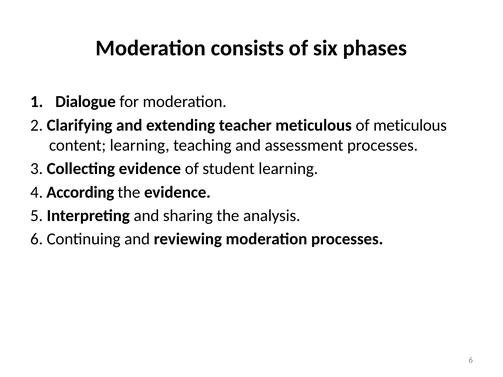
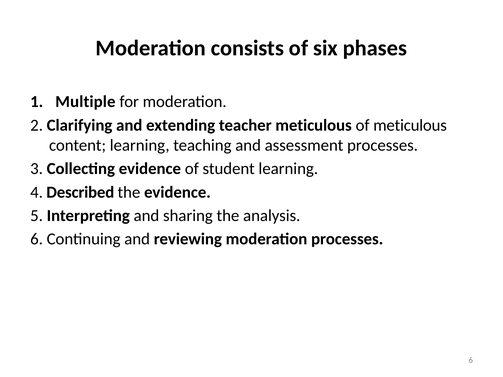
Dialogue: Dialogue -> Multiple
According: According -> Described
